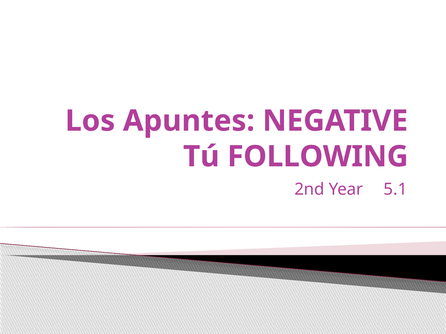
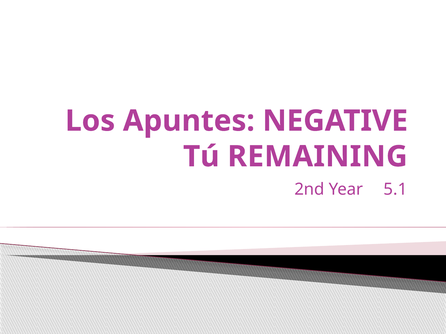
FOLLOWING: FOLLOWING -> REMAINING
